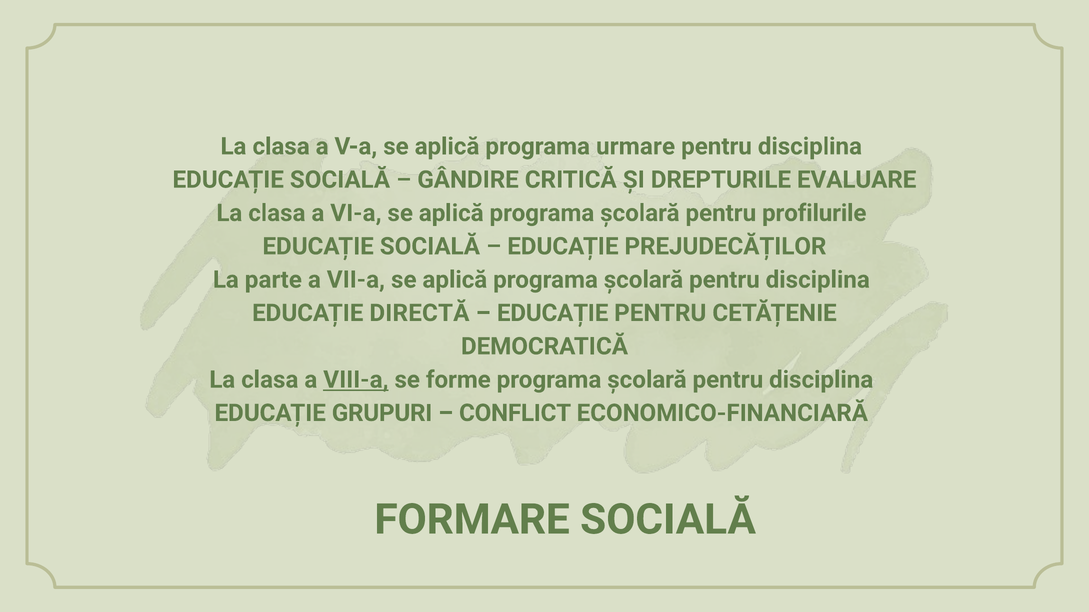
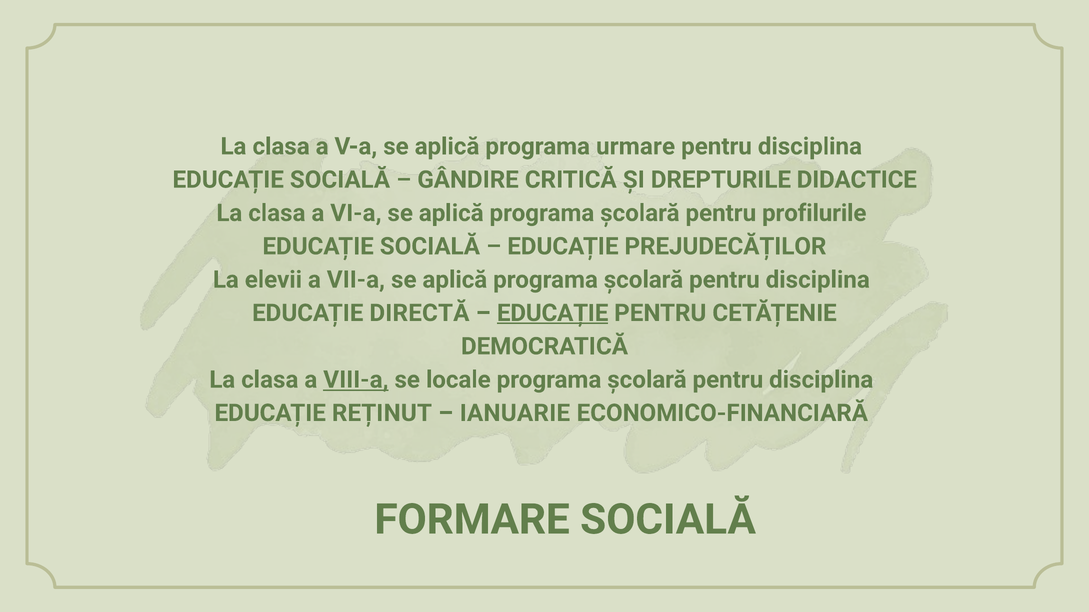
EVALUARE: EVALUARE -> DIDACTICE
parte: parte -> elevii
EDUCAȚIE at (553, 313) underline: none -> present
forme: forme -> locale
GRUPURI: GRUPURI -> REȚINUT
CONFLICT: CONFLICT -> IANUARIE
